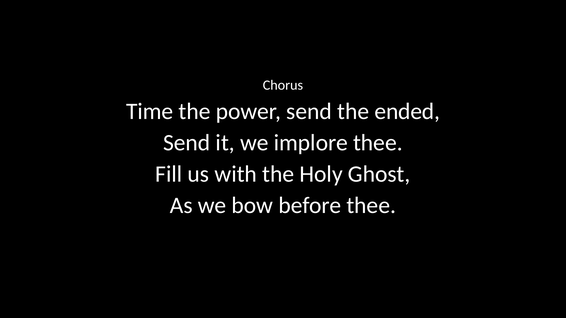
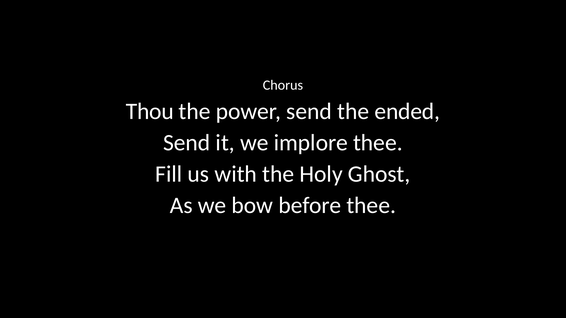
Time: Time -> Thou
